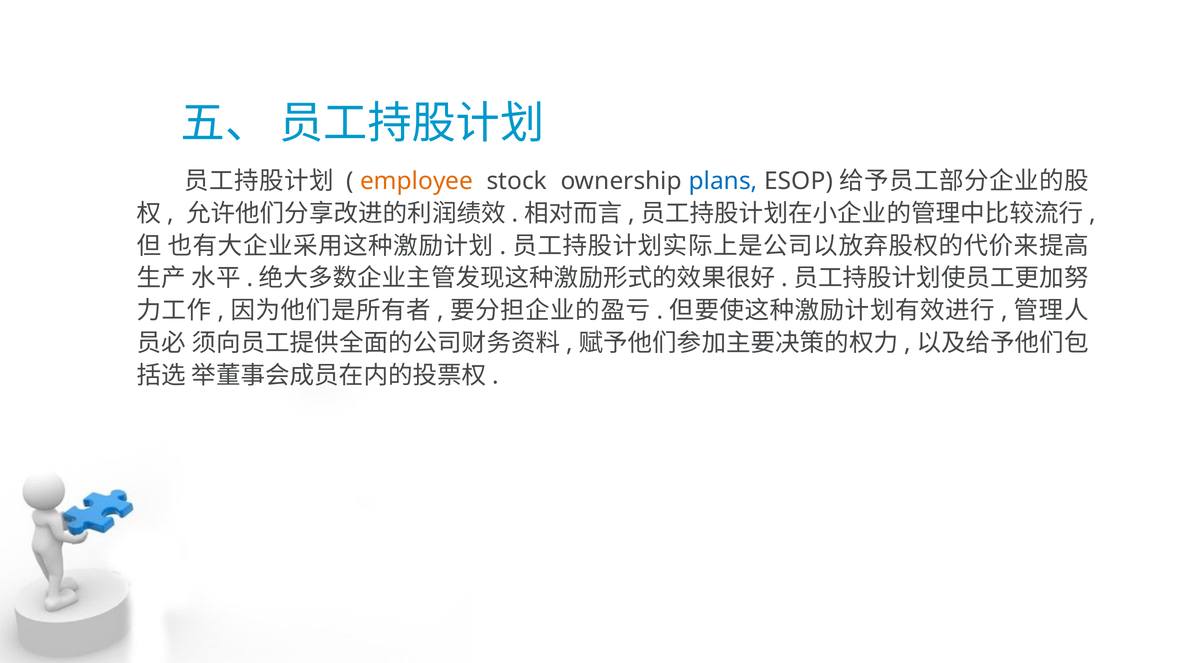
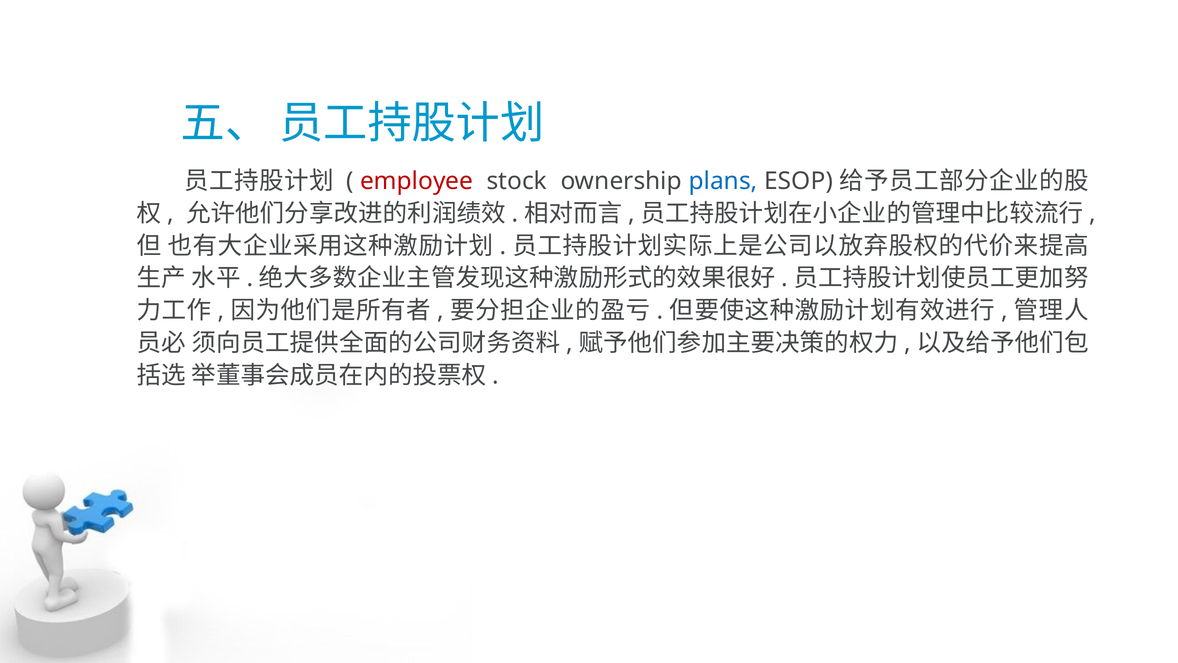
employee colour: orange -> red
